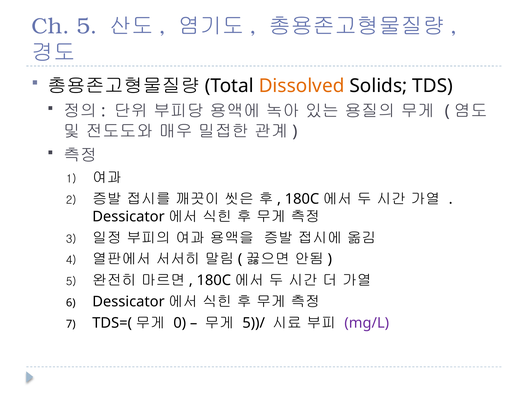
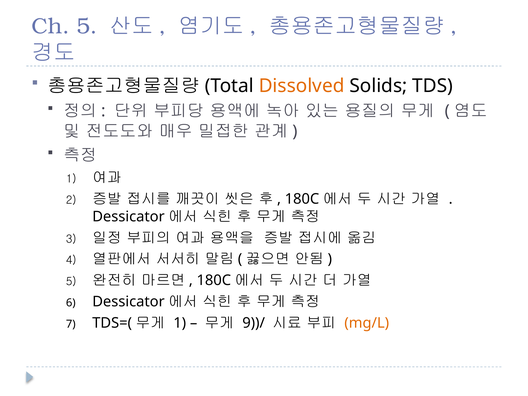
0 at (180, 323): 0 -> 1
5))/: 5))/ -> 9))/
mg/L colour: purple -> orange
